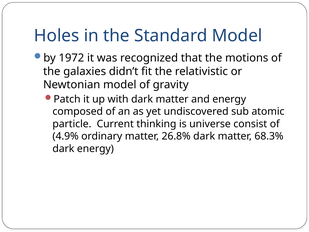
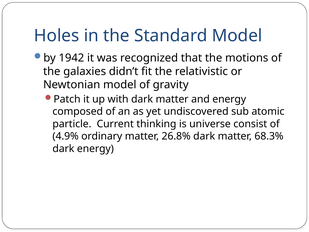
1972: 1972 -> 1942
